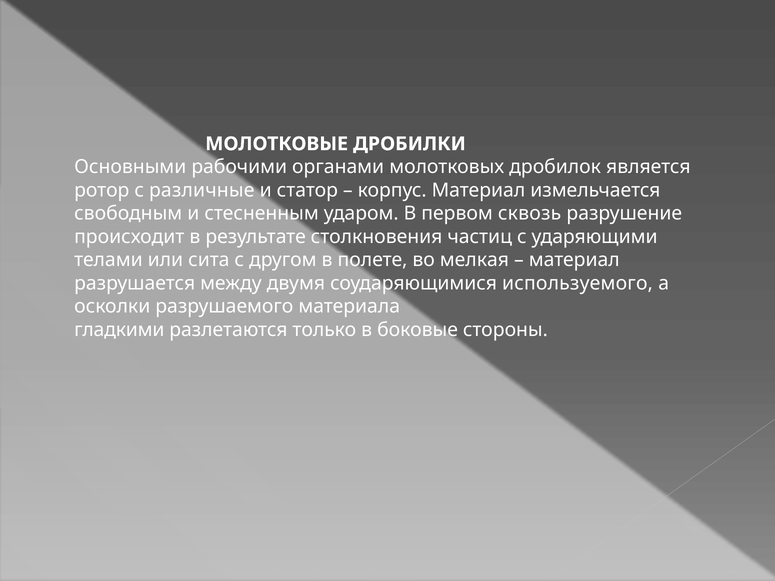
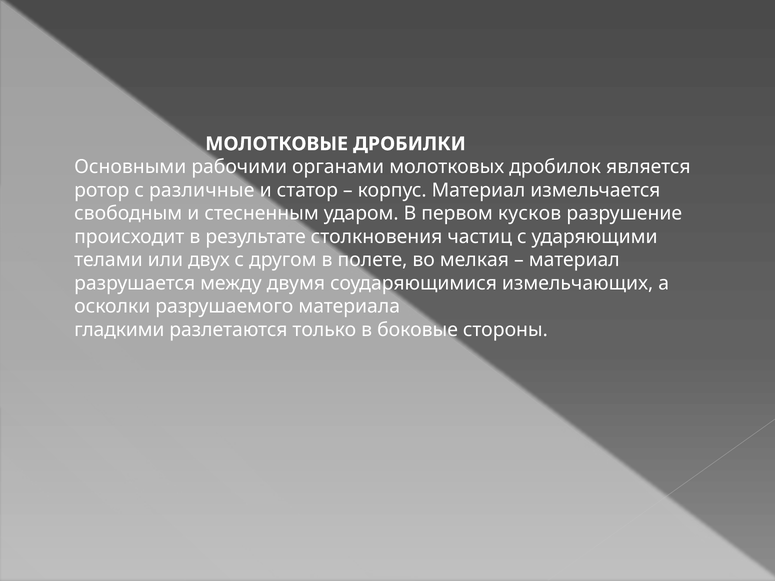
сквозь: сквозь -> кусков
сита: сита -> двух
используемого: используемого -> измельчающих
